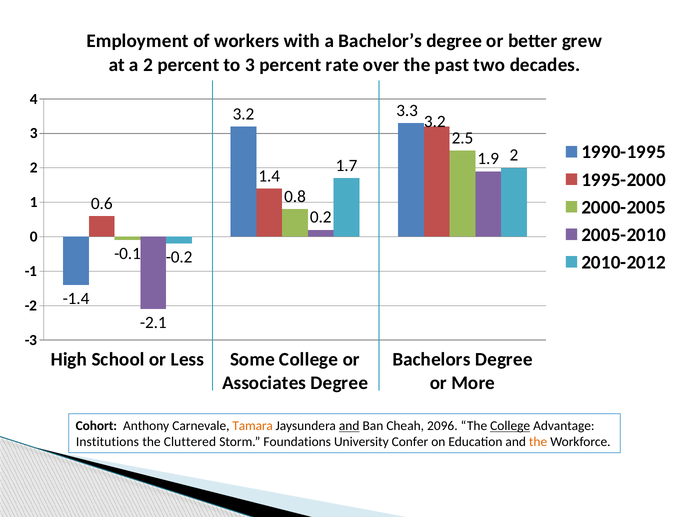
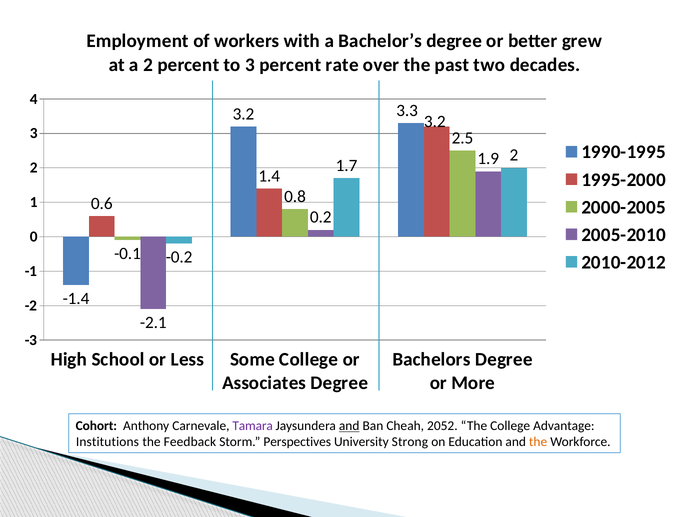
Tamara colour: orange -> purple
2096: 2096 -> 2052
College at (510, 426) underline: present -> none
Cluttered: Cluttered -> Feedback
Foundations: Foundations -> Perspectives
Confer: Confer -> Strong
